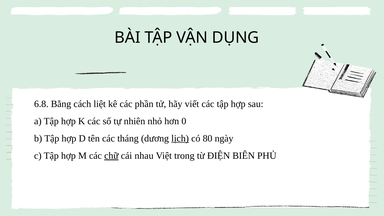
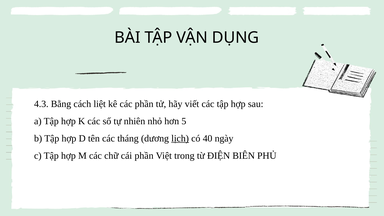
6.8: 6.8 -> 4.3
0: 0 -> 5
80: 80 -> 40
chữ underline: present -> none
cái nhau: nhau -> phần
